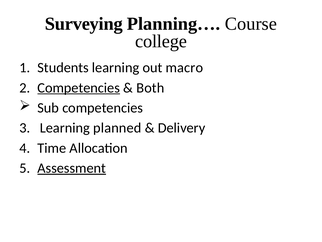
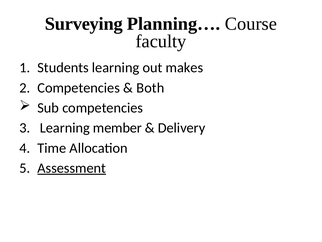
college: college -> faculty
macro: macro -> makes
Competencies at (79, 88) underline: present -> none
planned: planned -> member
